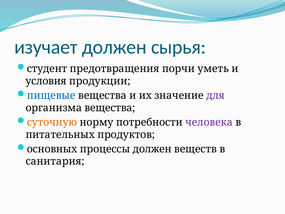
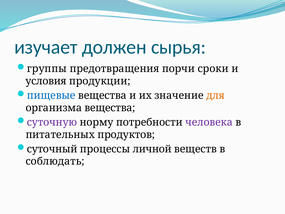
студент: студент -> группы
уметь: уметь -> сроки
для colour: purple -> orange
суточную colour: orange -> purple
основных: основных -> суточный
процессы должен: должен -> личной
санитария: санитария -> соблюдать
